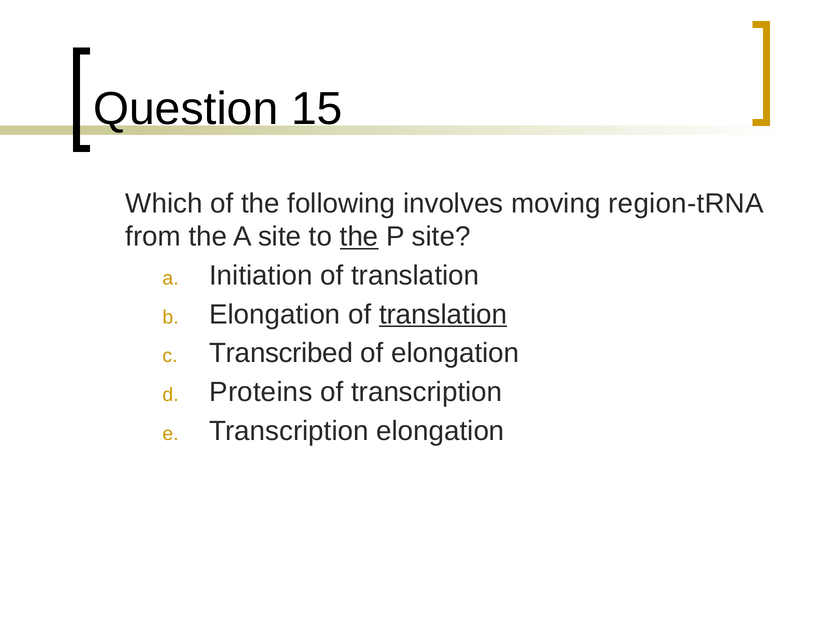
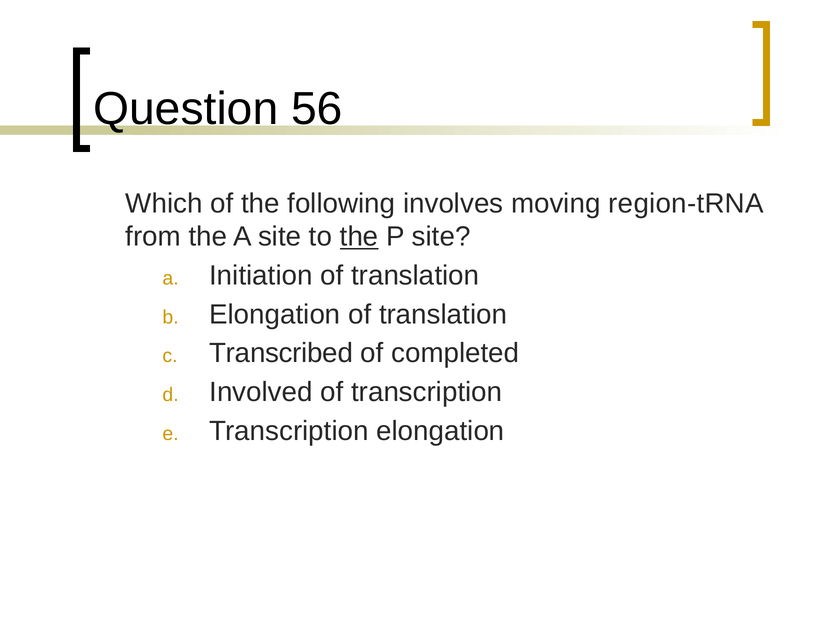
15: 15 -> 56
translation at (443, 314) underline: present -> none
of elongation: elongation -> completed
Proteins: Proteins -> Involved
